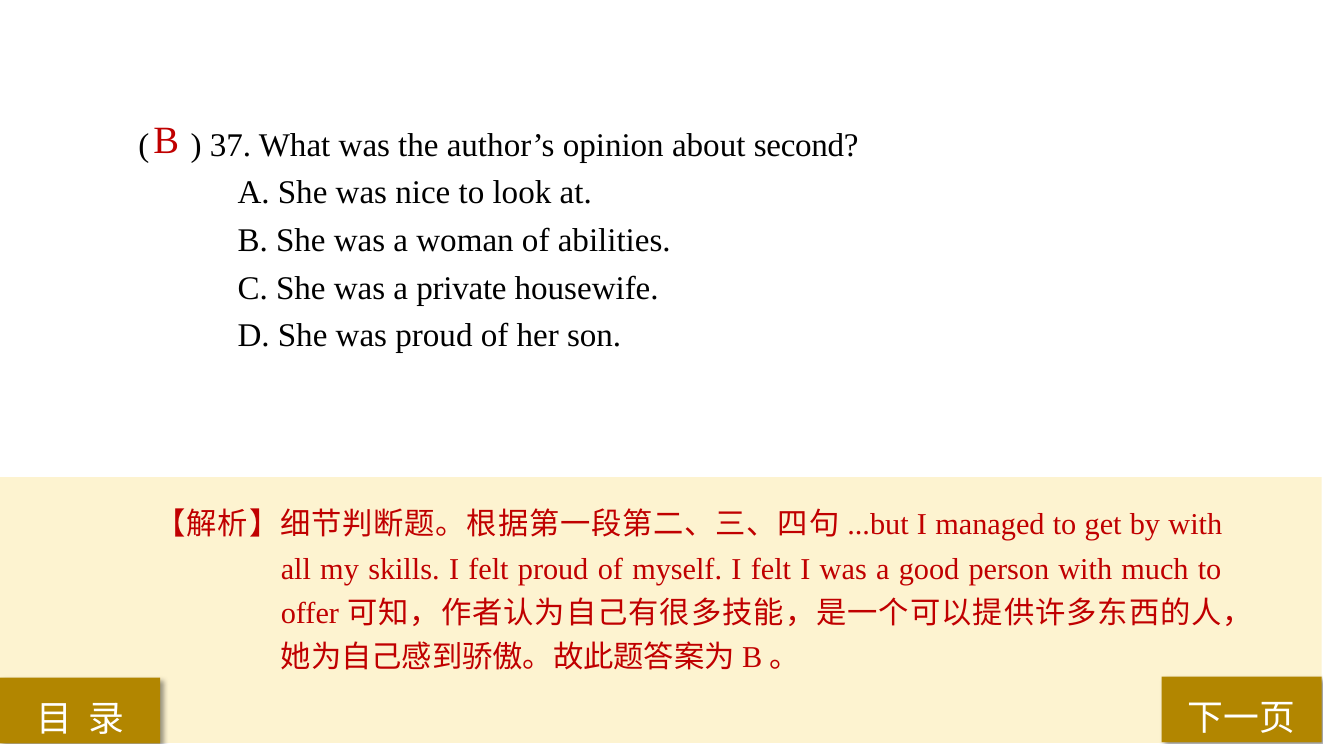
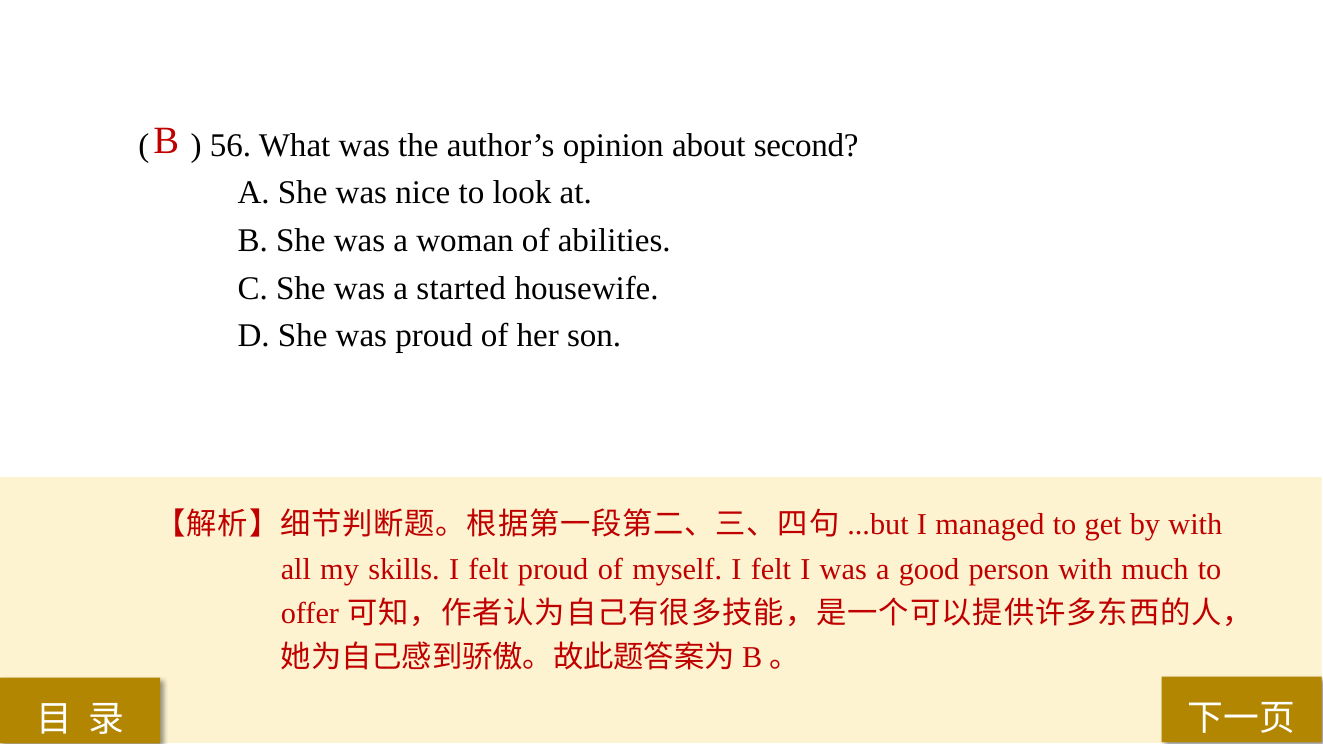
37: 37 -> 56
private: private -> started
